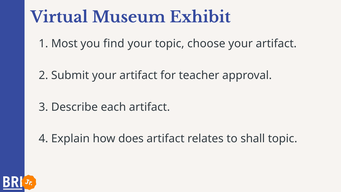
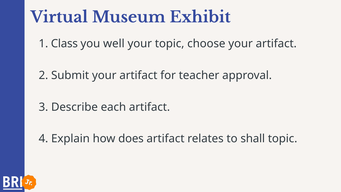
Most: Most -> Class
find: find -> well
